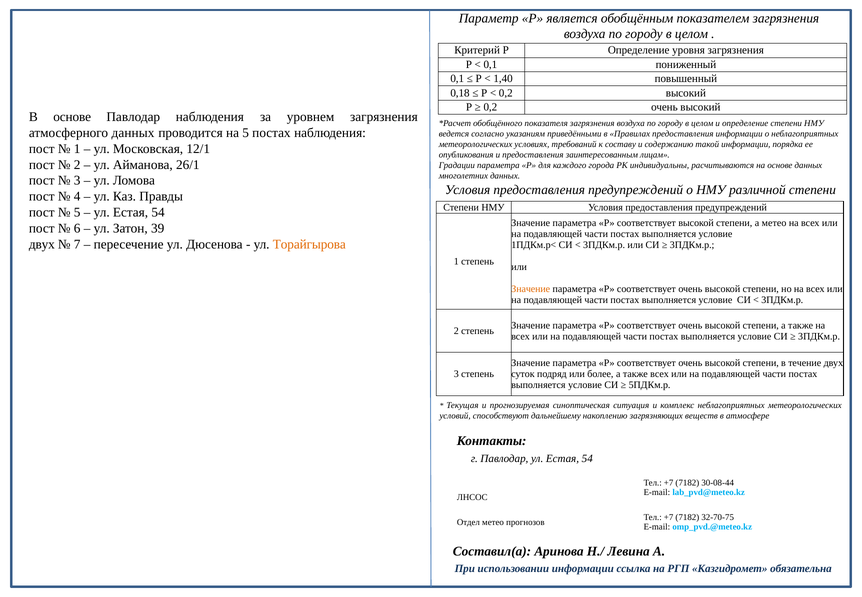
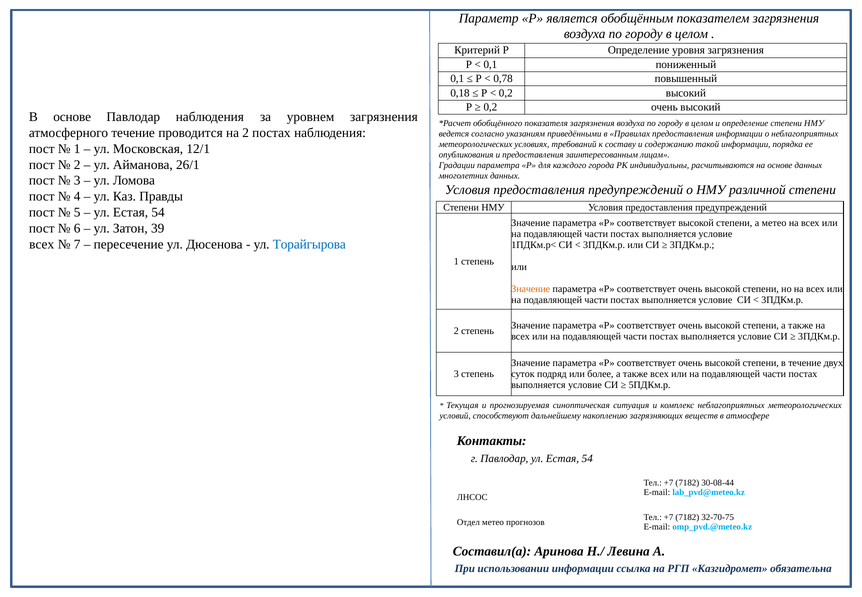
1,40: 1,40 -> 0,78
атмосферного данных: данных -> течение
на 5: 5 -> 2
двух at (42, 244): двух -> всех
Торайгырова colour: orange -> blue
